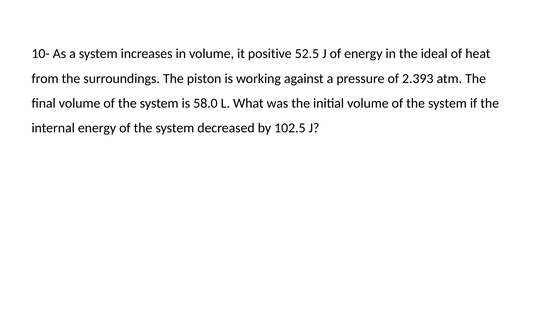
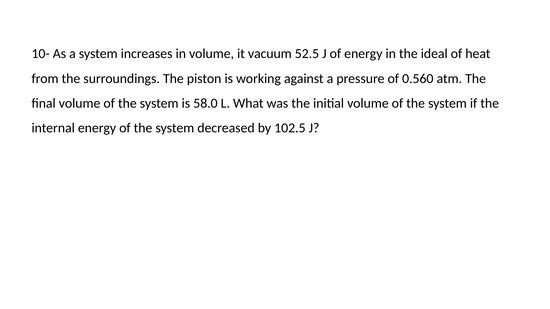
positive: positive -> vacuum
2.393: 2.393 -> 0.560
